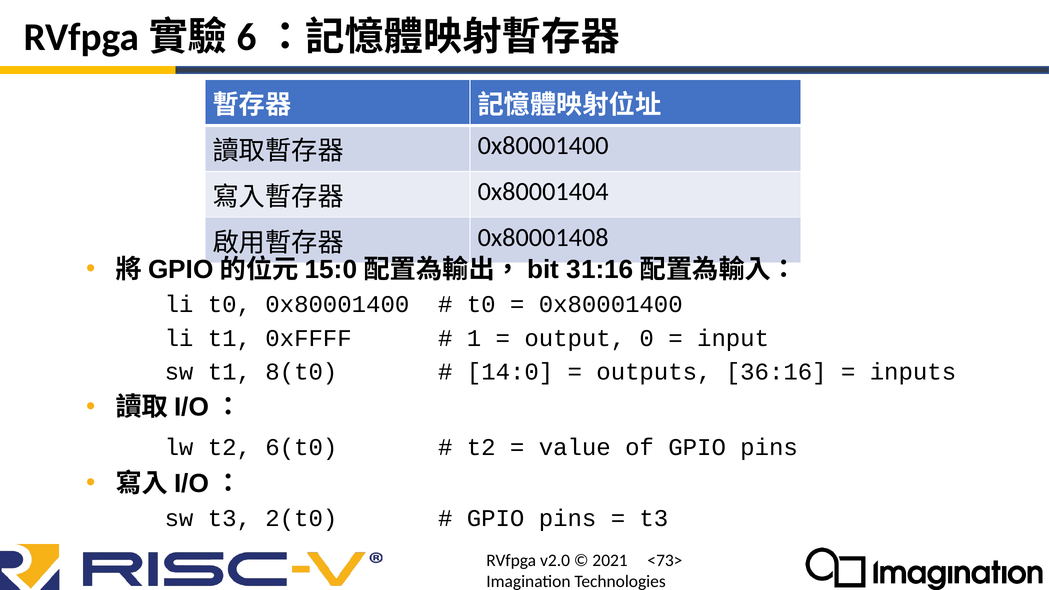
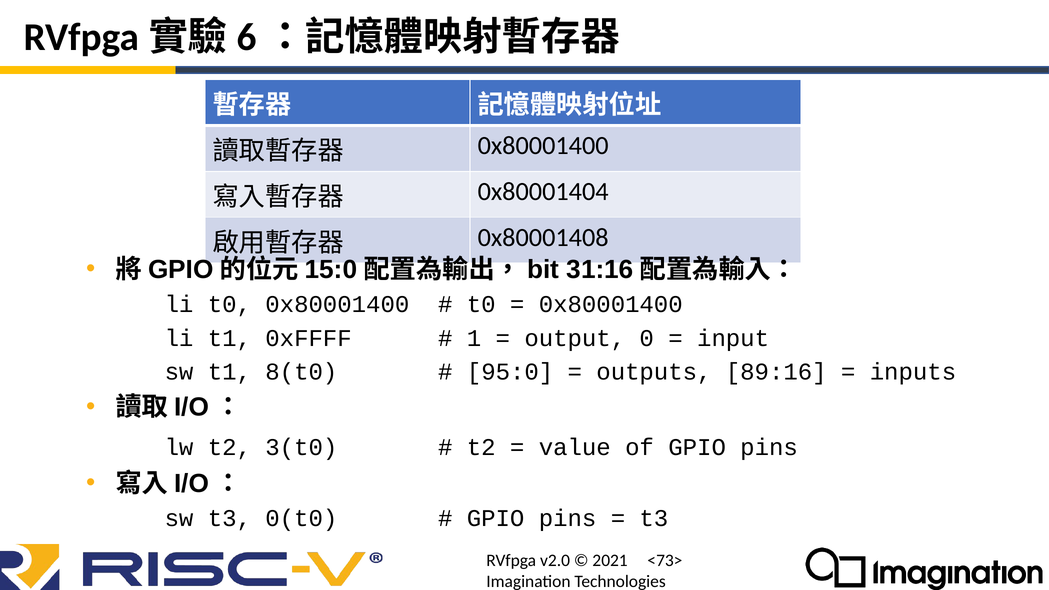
14:0: 14:0 -> 95:0
36:16: 36:16 -> 89:16
6(t0: 6(t0 -> 3(t0
2(t0: 2(t0 -> 0(t0
